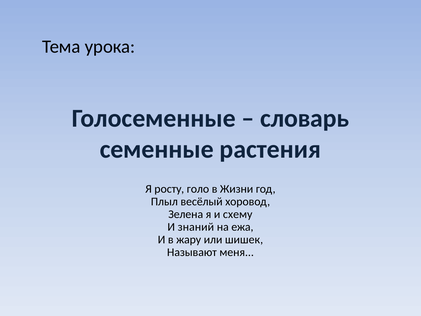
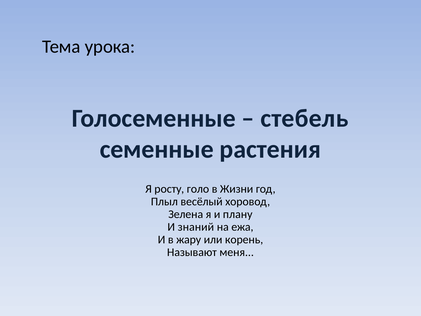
словарь: словарь -> стебель
схему: схему -> плану
шишек: шишек -> корень
